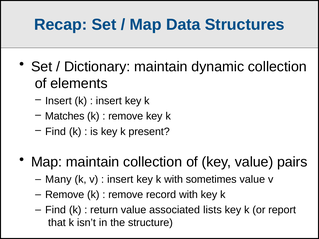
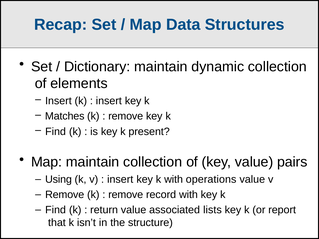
Many: Many -> Using
sometimes: sometimes -> operations
